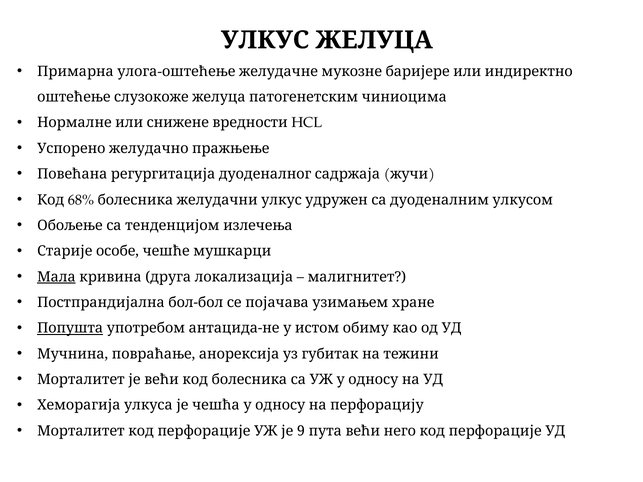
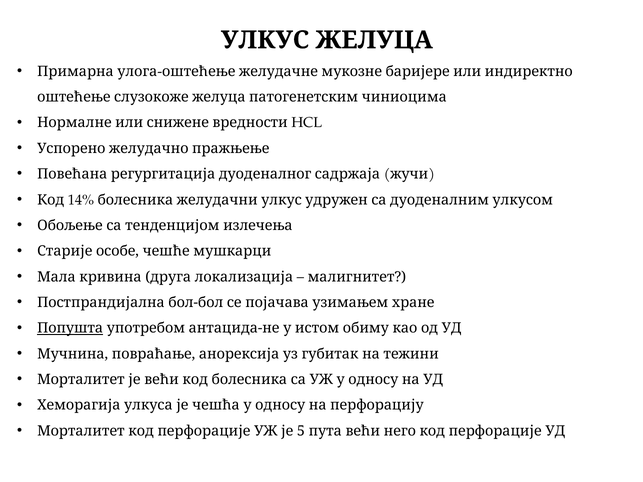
68%: 68% -> 14%
Мала underline: present -> none
9: 9 -> 5
